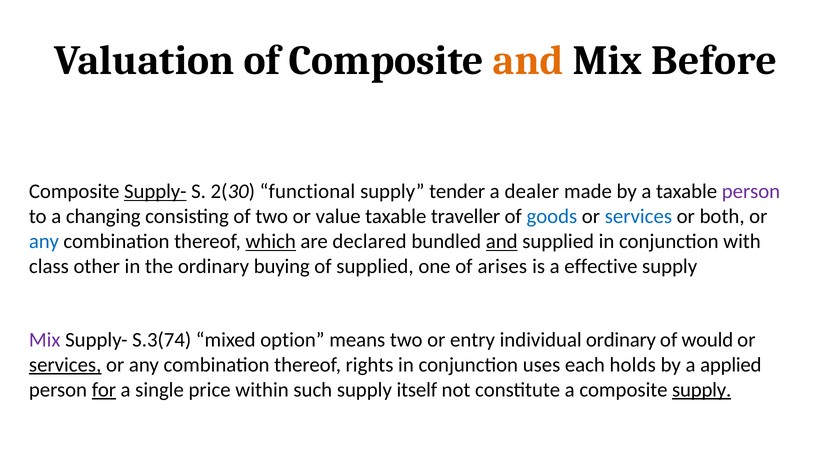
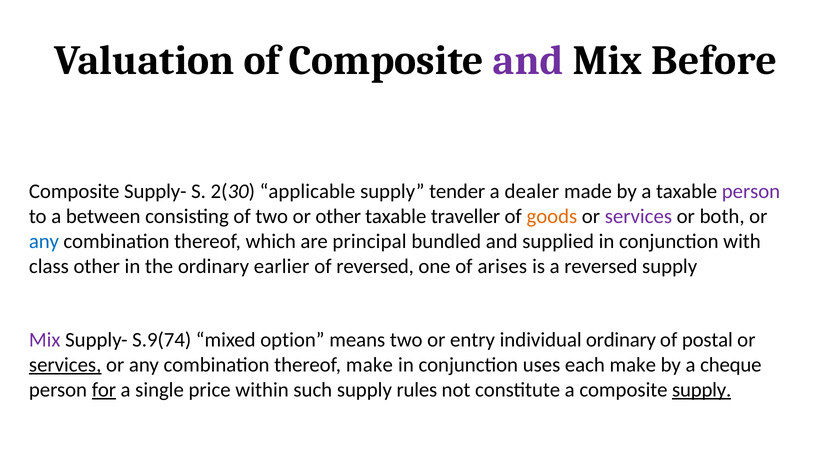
and at (528, 61) colour: orange -> purple
Supply- at (155, 192) underline: present -> none
functional: functional -> applicable
changing: changing -> between
or value: value -> other
goods colour: blue -> orange
services at (638, 217) colour: blue -> purple
which underline: present -> none
declared: declared -> principal
and at (502, 242) underline: present -> none
buying: buying -> earlier
of supplied: supplied -> reversed
a effective: effective -> reversed
S.3(74: S.3(74 -> S.9(74
would: would -> postal
thereof rights: rights -> make
each holds: holds -> make
applied: applied -> cheque
itself: itself -> rules
